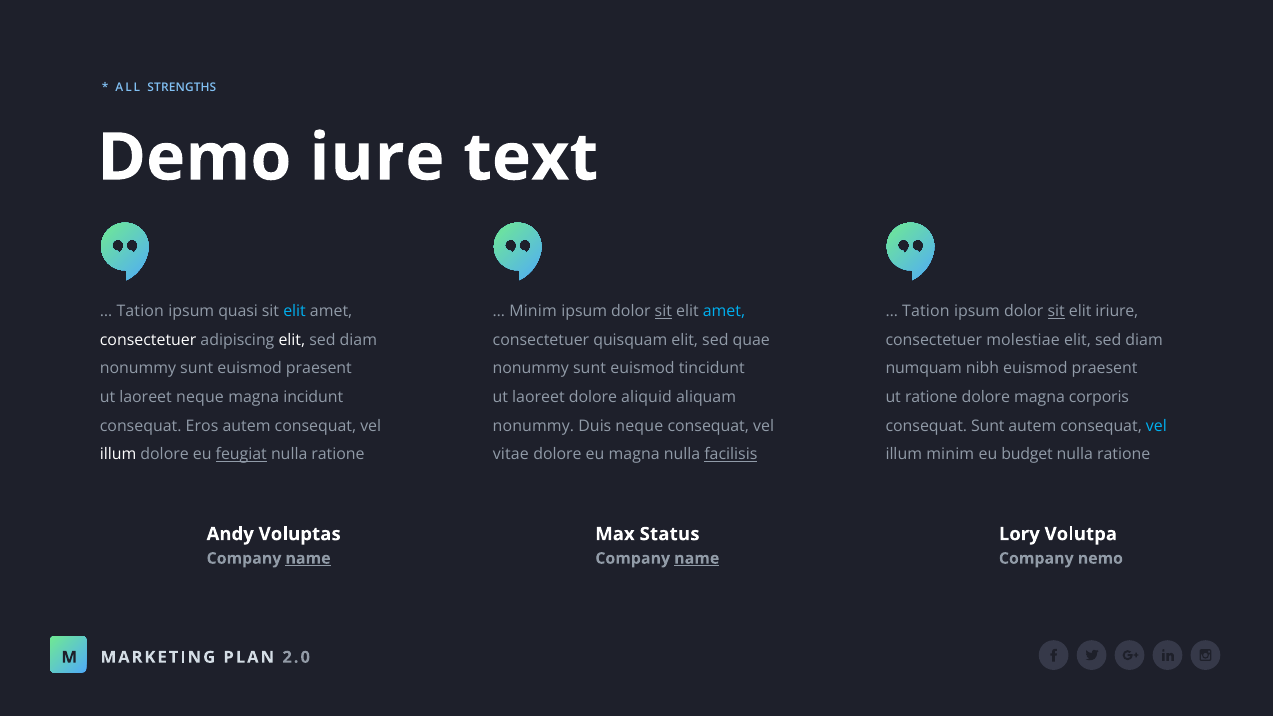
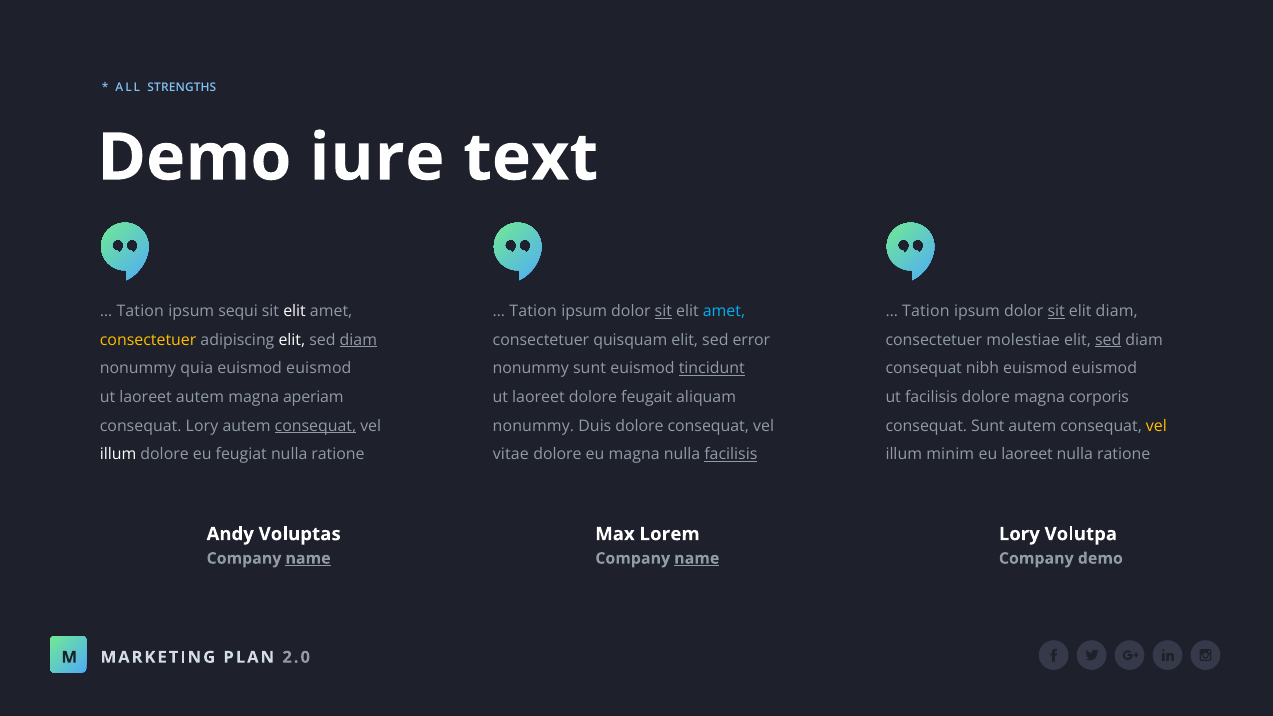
quasi: quasi -> sequi
elit at (295, 311) colour: light blue -> white
Minim at (533, 311): Minim -> Tation
elit iriure: iriure -> diam
consectetuer at (148, 340) colour: white -> yellow
diam at (358, 340) underline: none -> present
quae: quae -> error
sed at (1108, 340) underline: none -> present
sunt at (197, 369): sunt -> quia
praesent at (319, 369): praesent -> euismod
tincidunt underline: none -> present
numquam at (924, 369): numquam -> consequat
nibh euismod praesent: praesent -> euismod
laoreet neque: neque -> autem
incidunt: incidunt -> aperiam
aliquid: aliquid -> feugait
ut ratione: ratione -> facilisis
consequat Eros: Eros -> Lory
consequat at (315, 426) underline: none -> present
Duis neque: neque -> dolore
vel at (1156, 426) colour: light blue -> yellow
feugiat underline: present -> none
eu budget: budget -> laoreet
Status: Status -> Lorem
Company nemo: nemo -> demo
